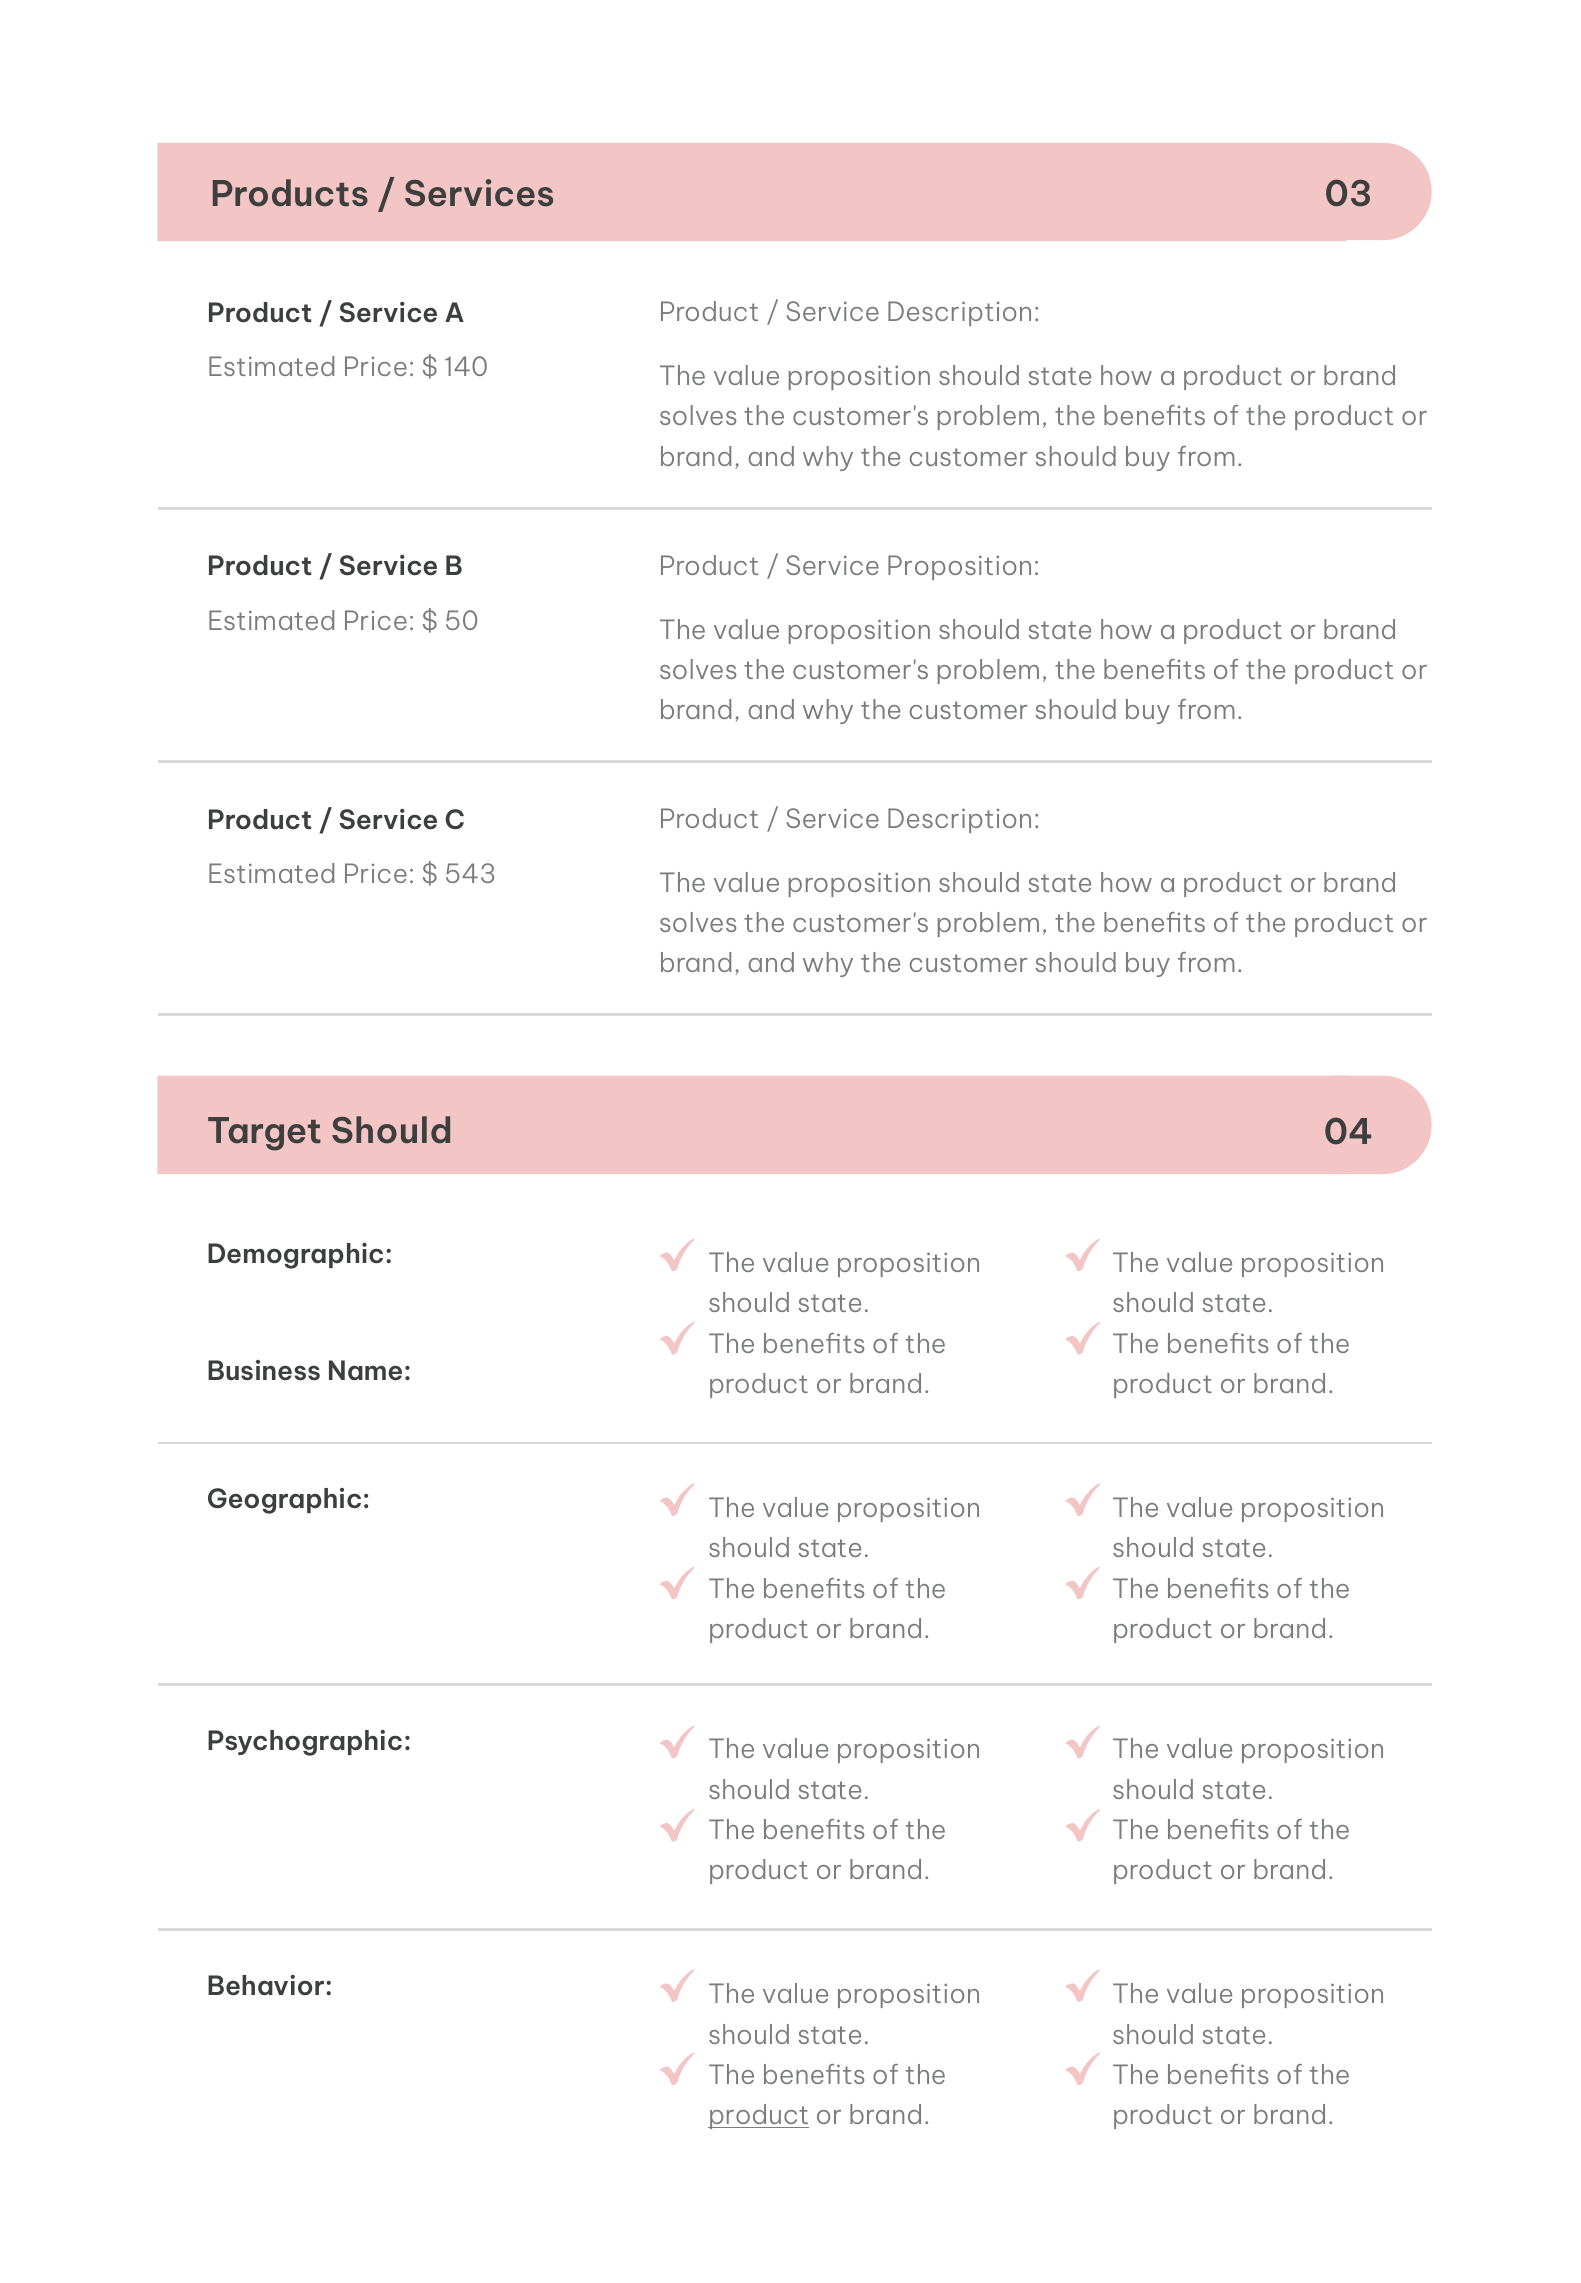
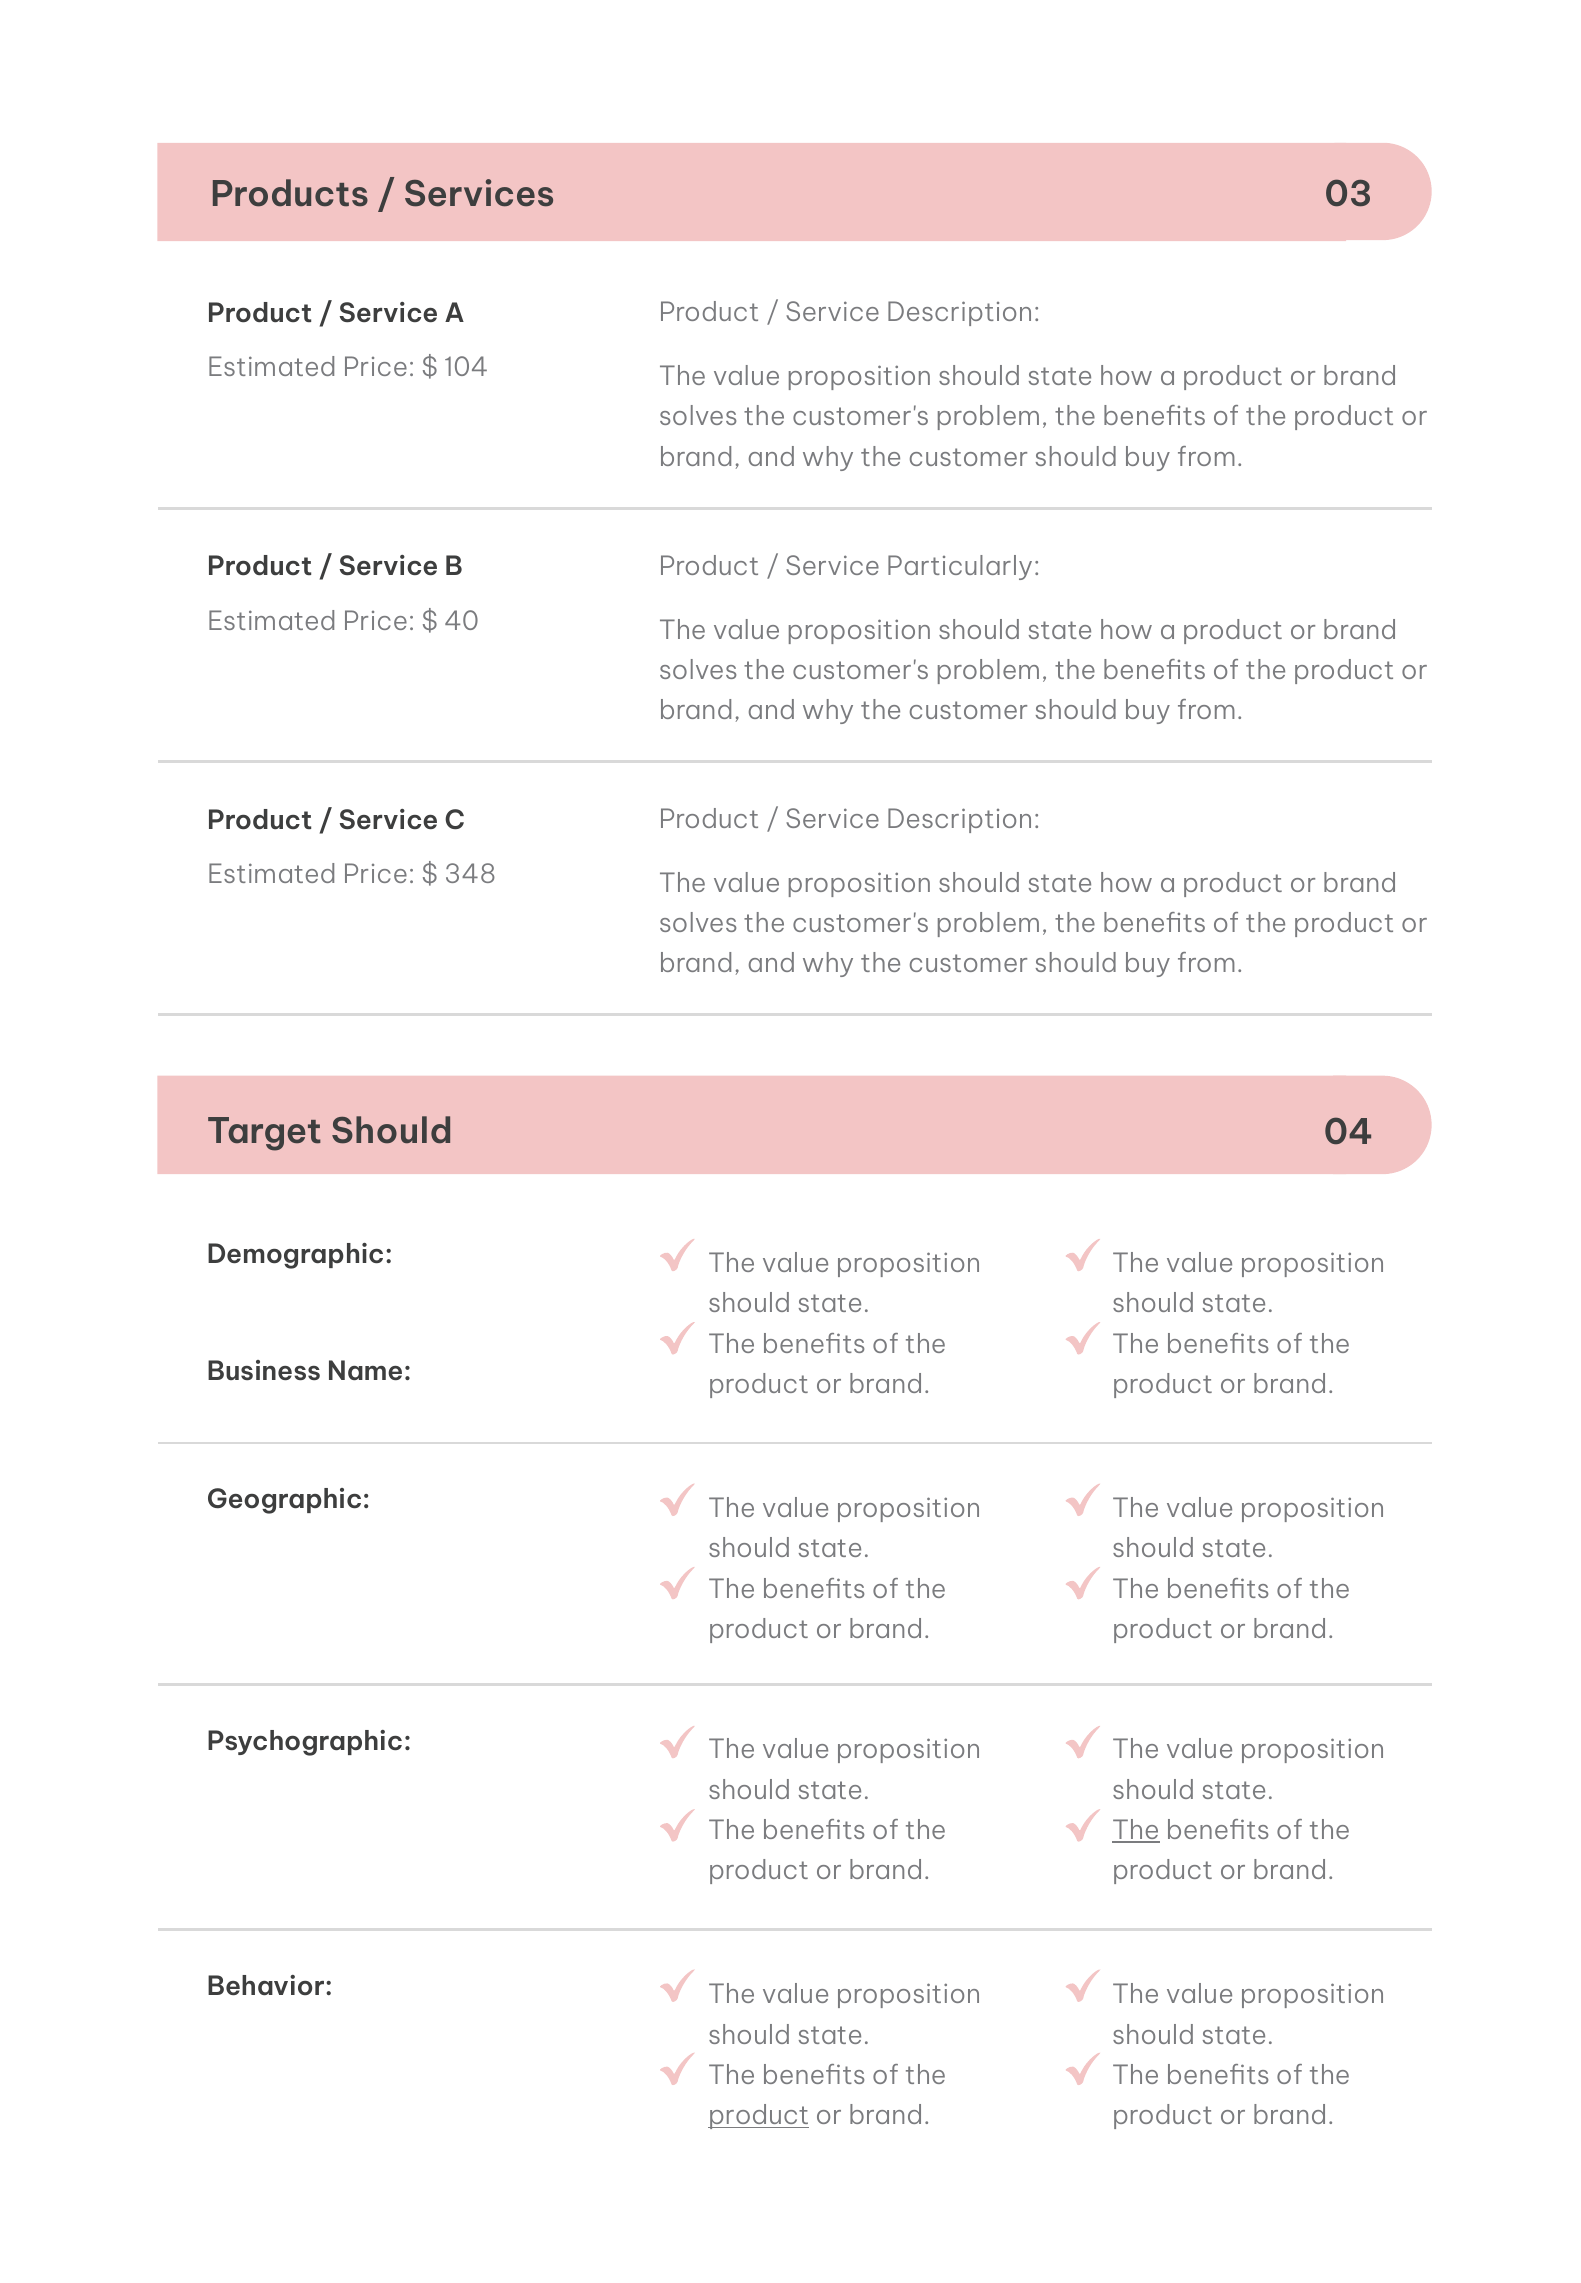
140: 140 -> 104
Service Proposition: Proposition -> Particularly
50: 50 -> 40
543: 543 -> 348
The at (1136, 1831) underline: none -> present
